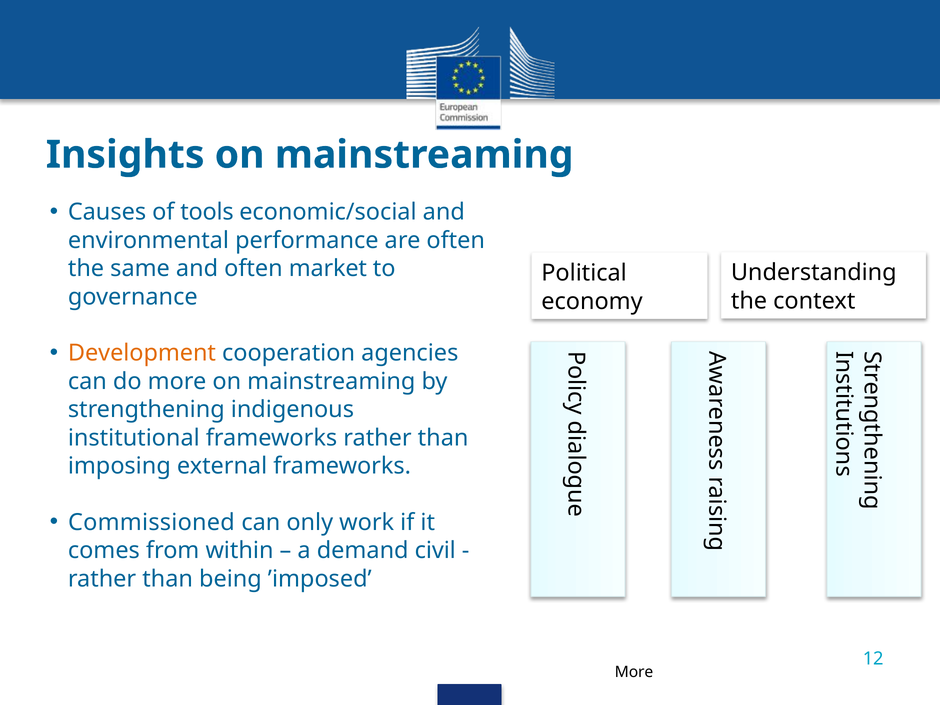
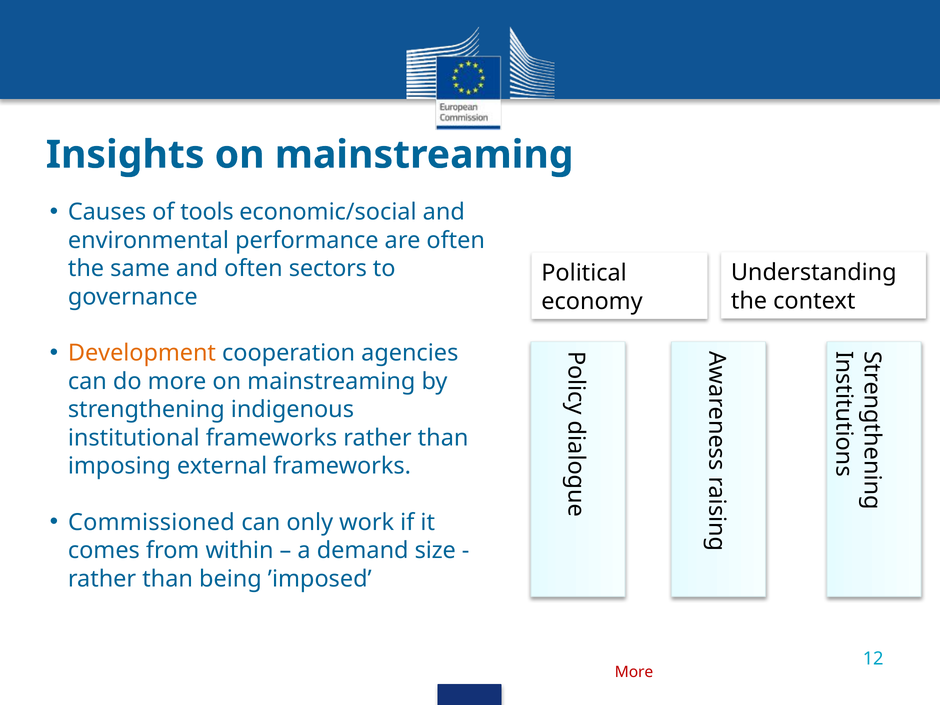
market: market -> sectors
civil: civil -> size
More at (634, 672) colour: black -> red
